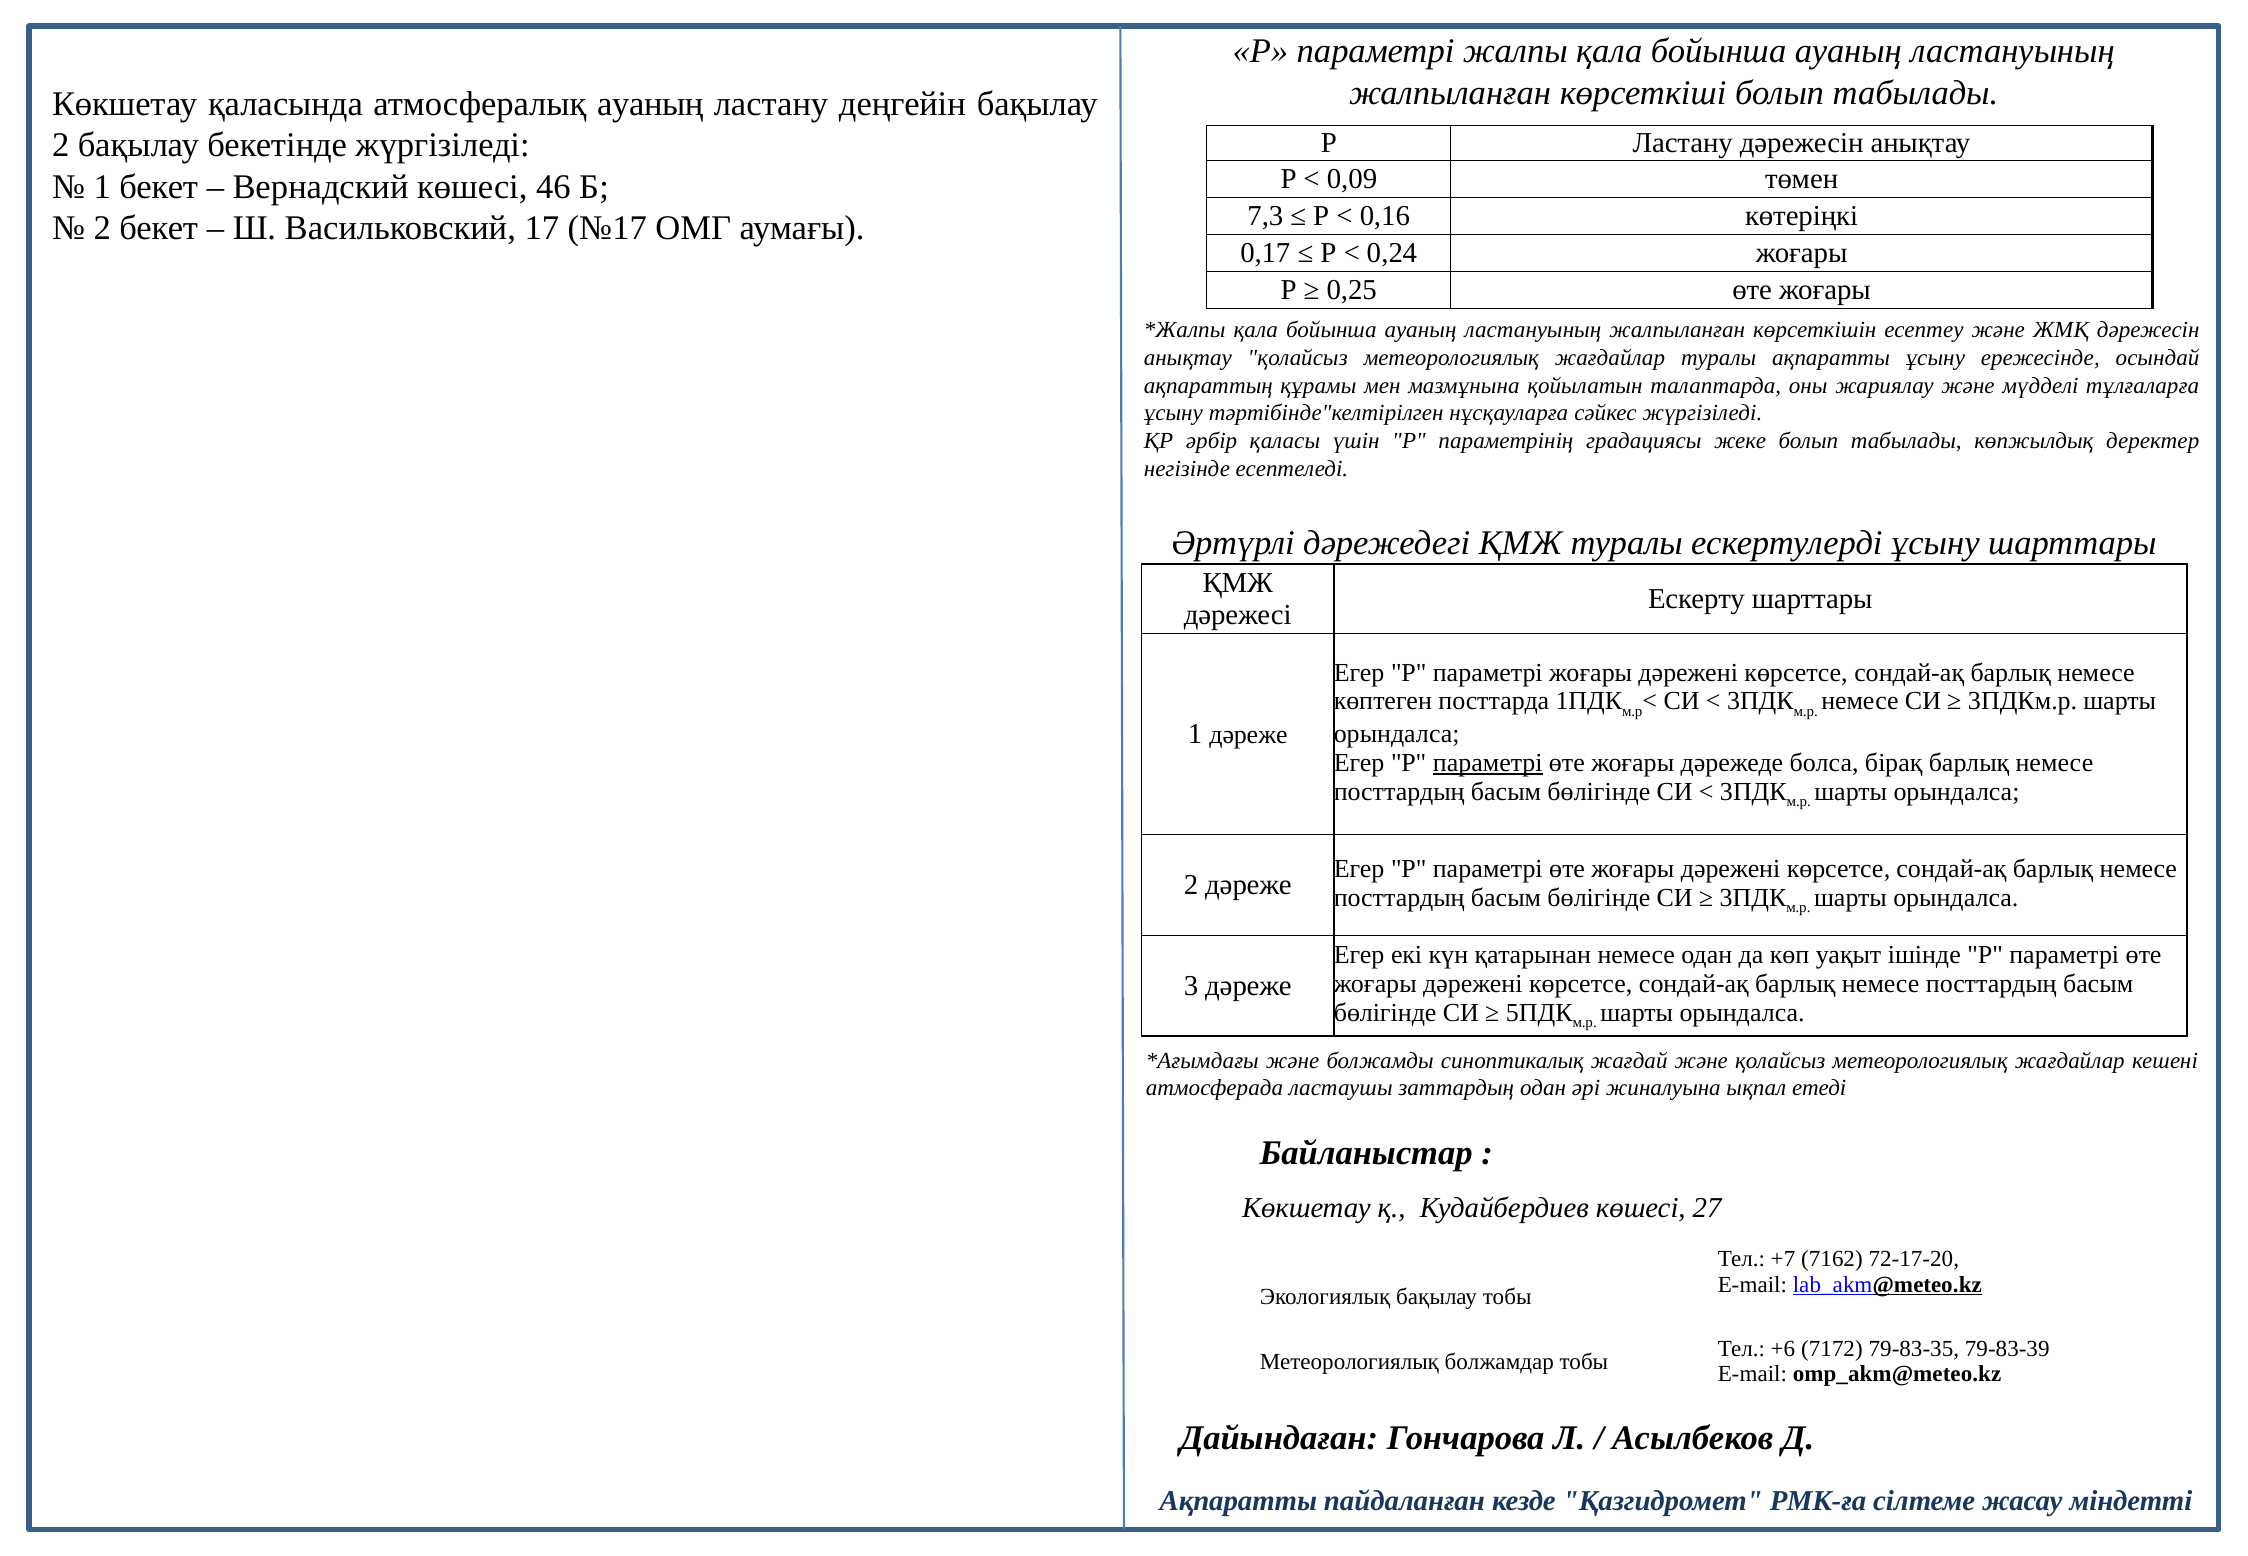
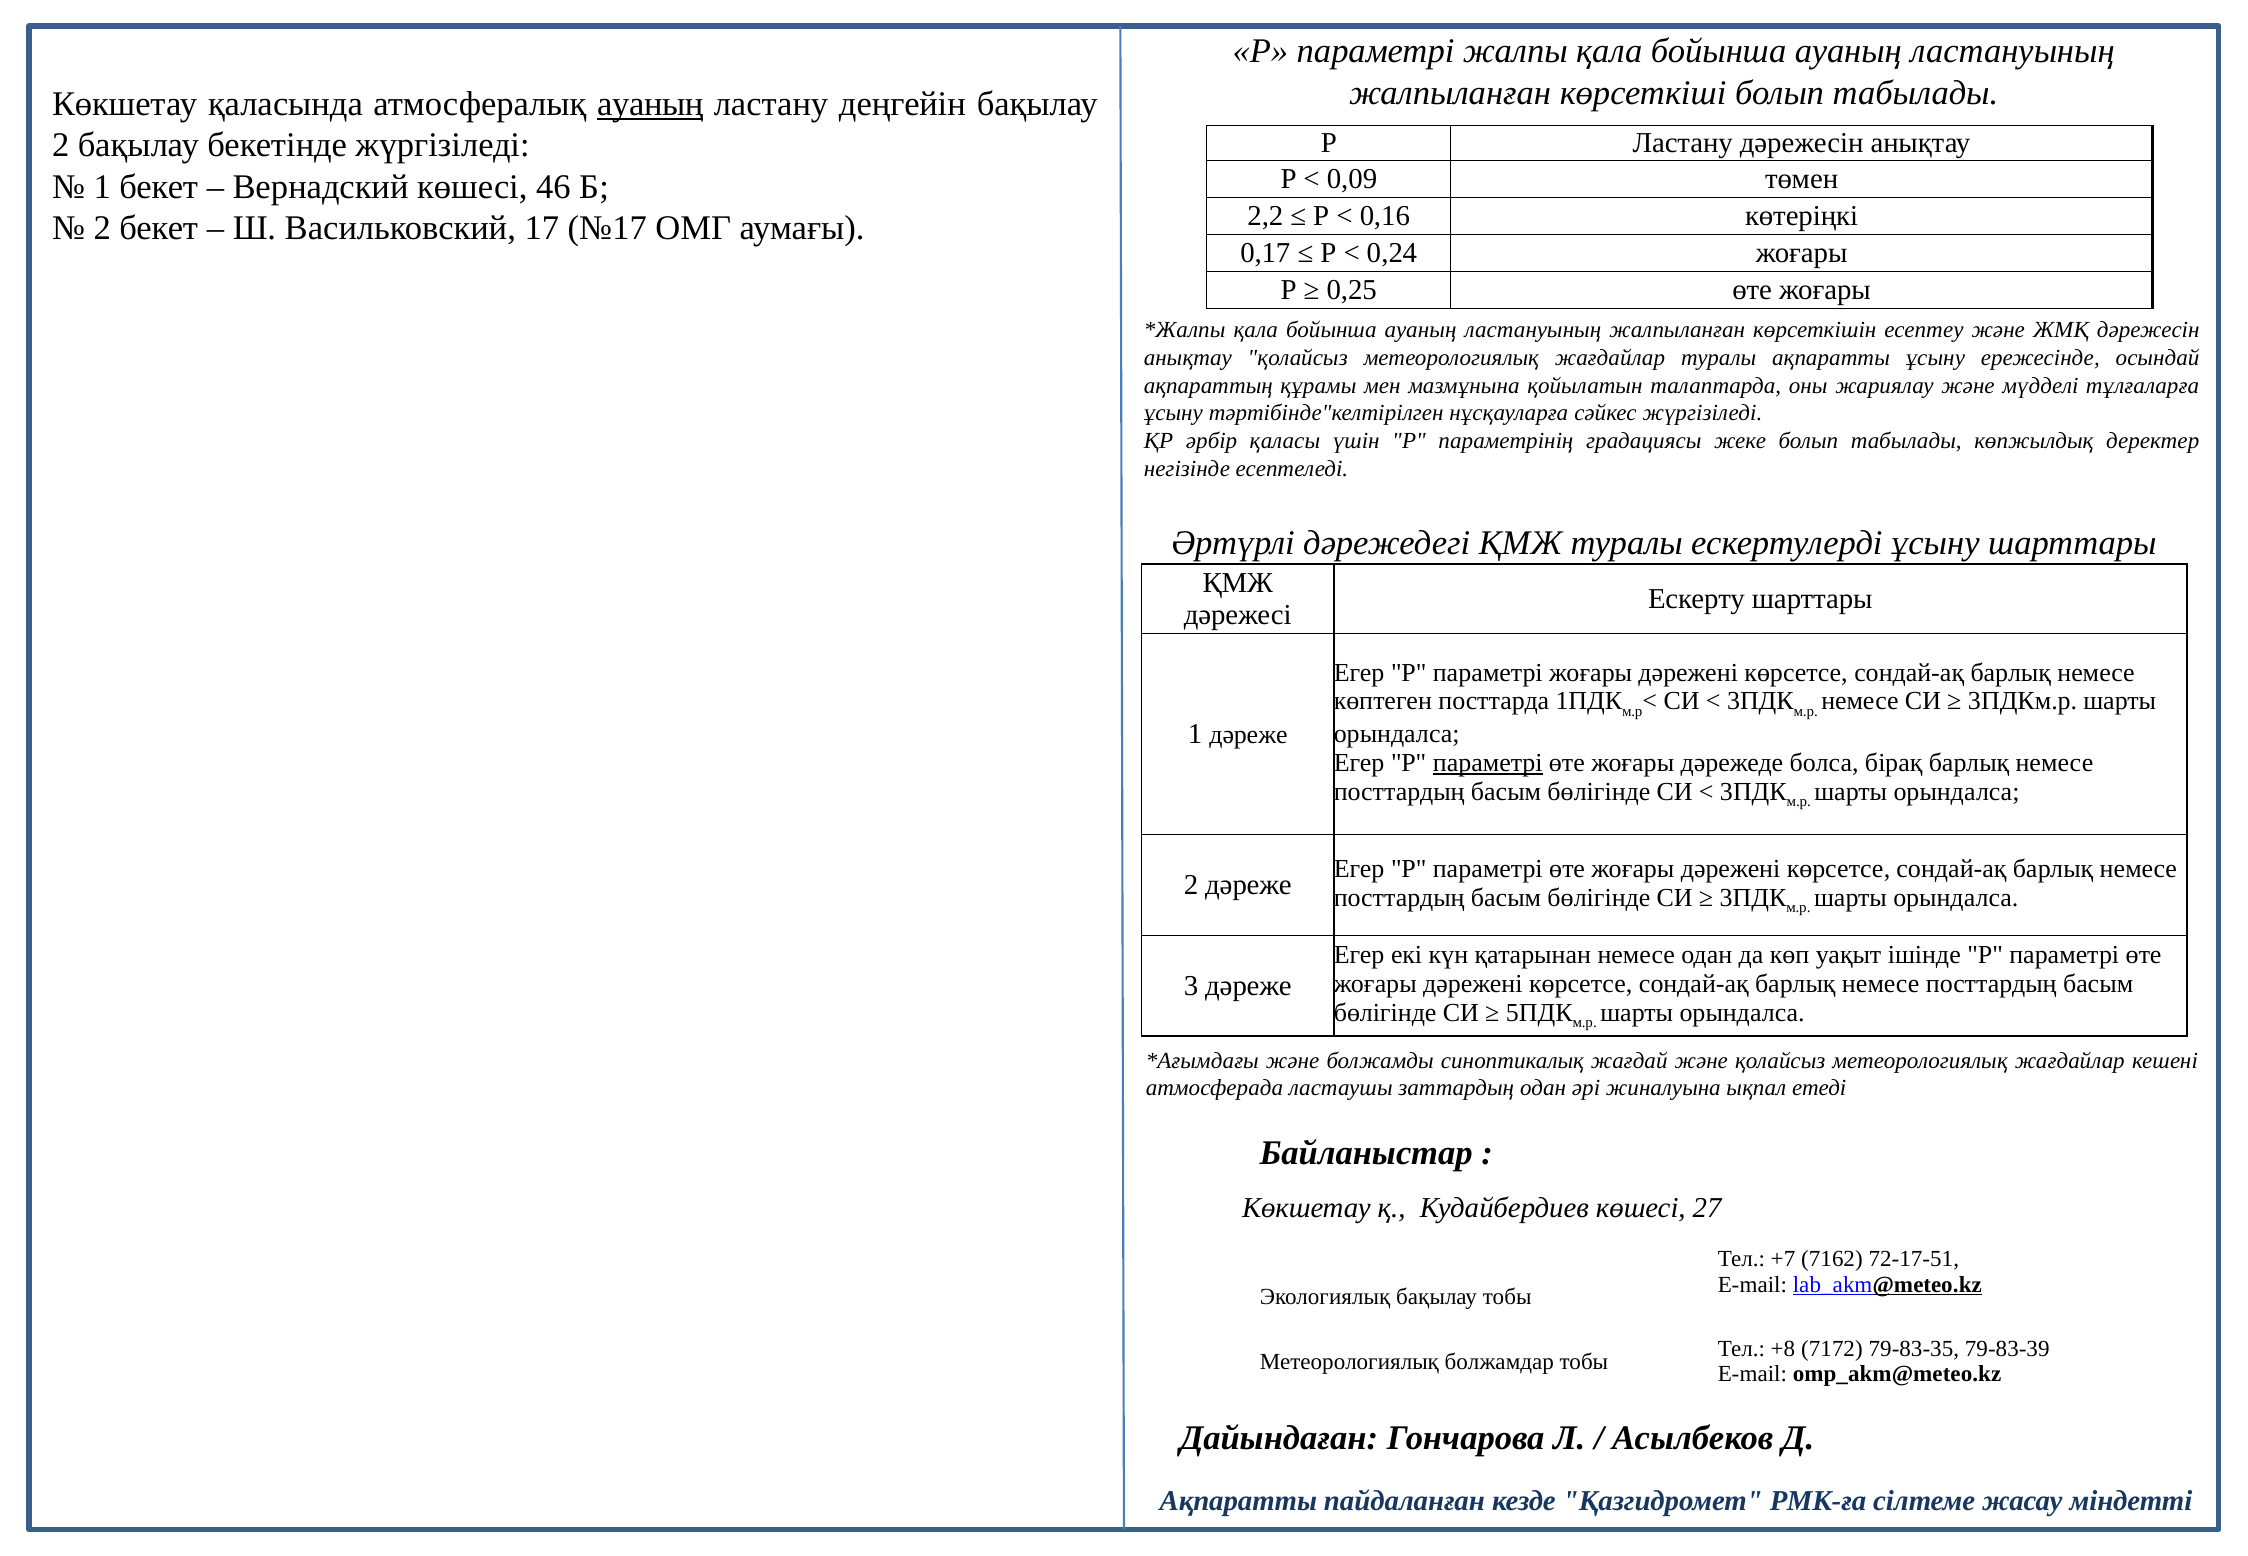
ауаның at (650, 104) underline: none -> present
7,3: 7,3 -> 2,2
72-17-20: 72-17-20 -> 72-17-51
+6: +6 -> +8
